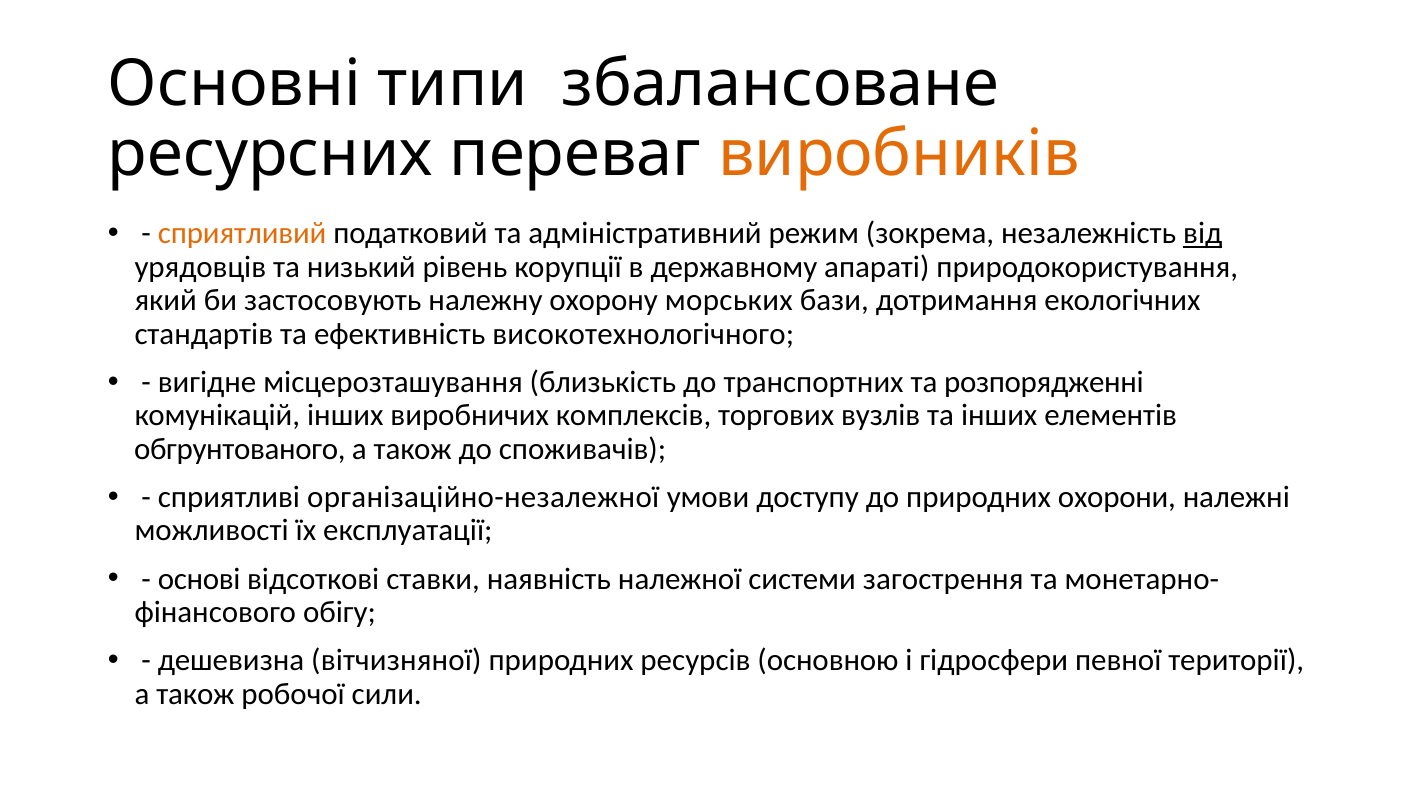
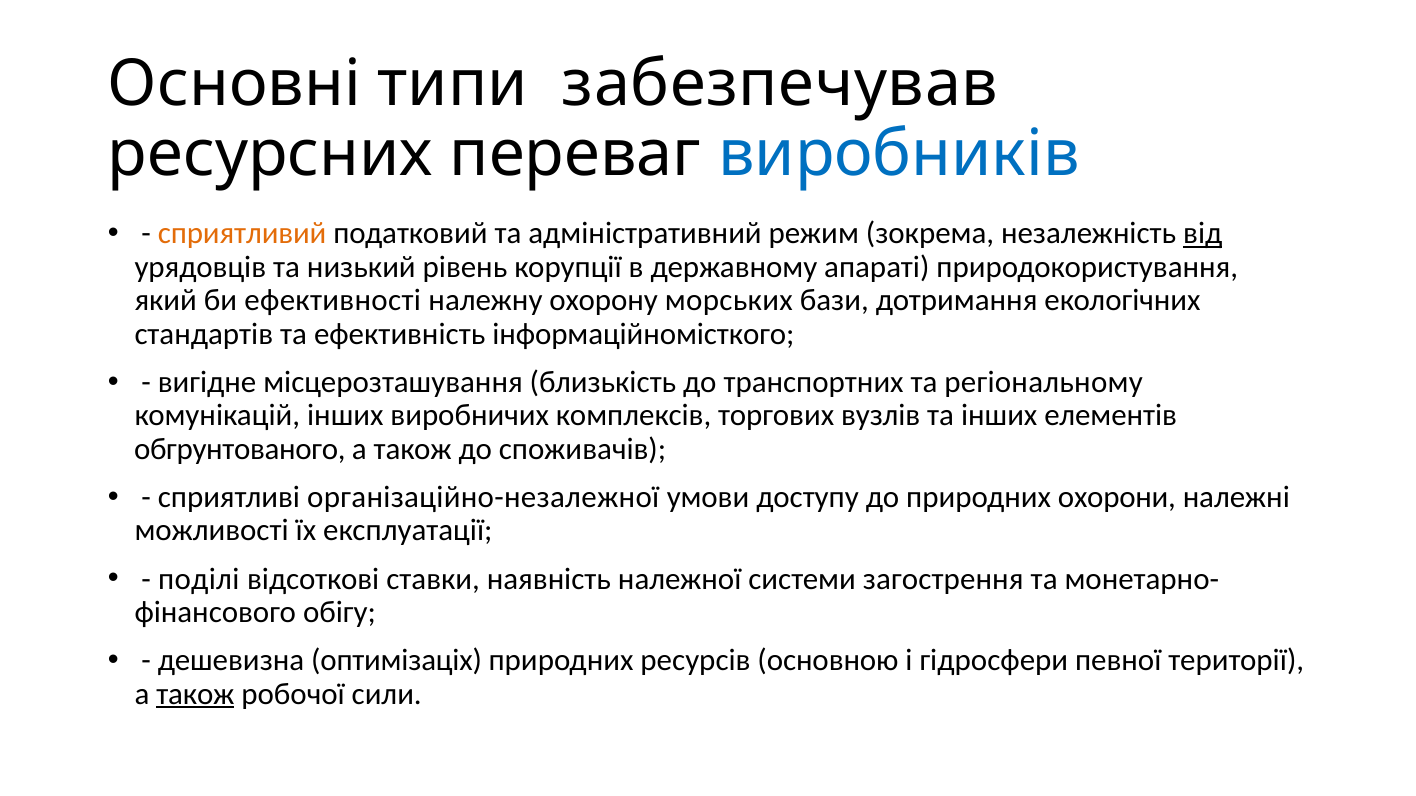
збалансоване: збалансоване -> забезпечував
виробників colour: orange -> blue
застосовують: застосовують -> ефективності
високотехнологічного: високотехнологічного -> інформаційномісткого
розпорядженні: розпорядженні -> регіональному
основі: основі -> поділі
вітчизняної: вітчизняної -> оптимізаціх
також at (195, 694) underline: none -> present
